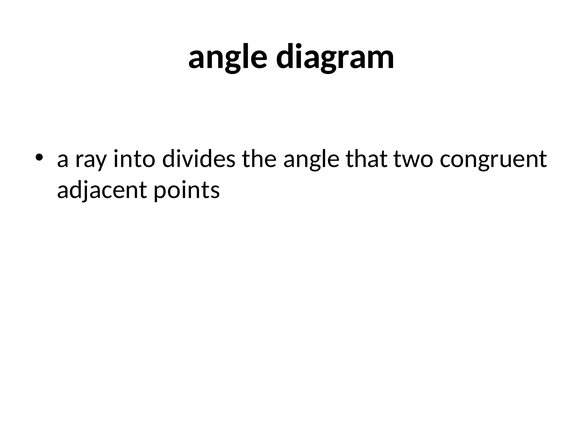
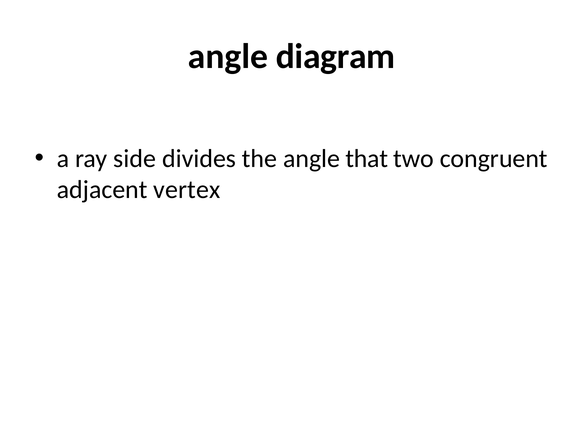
into: into -> side
points: points -> vertex
